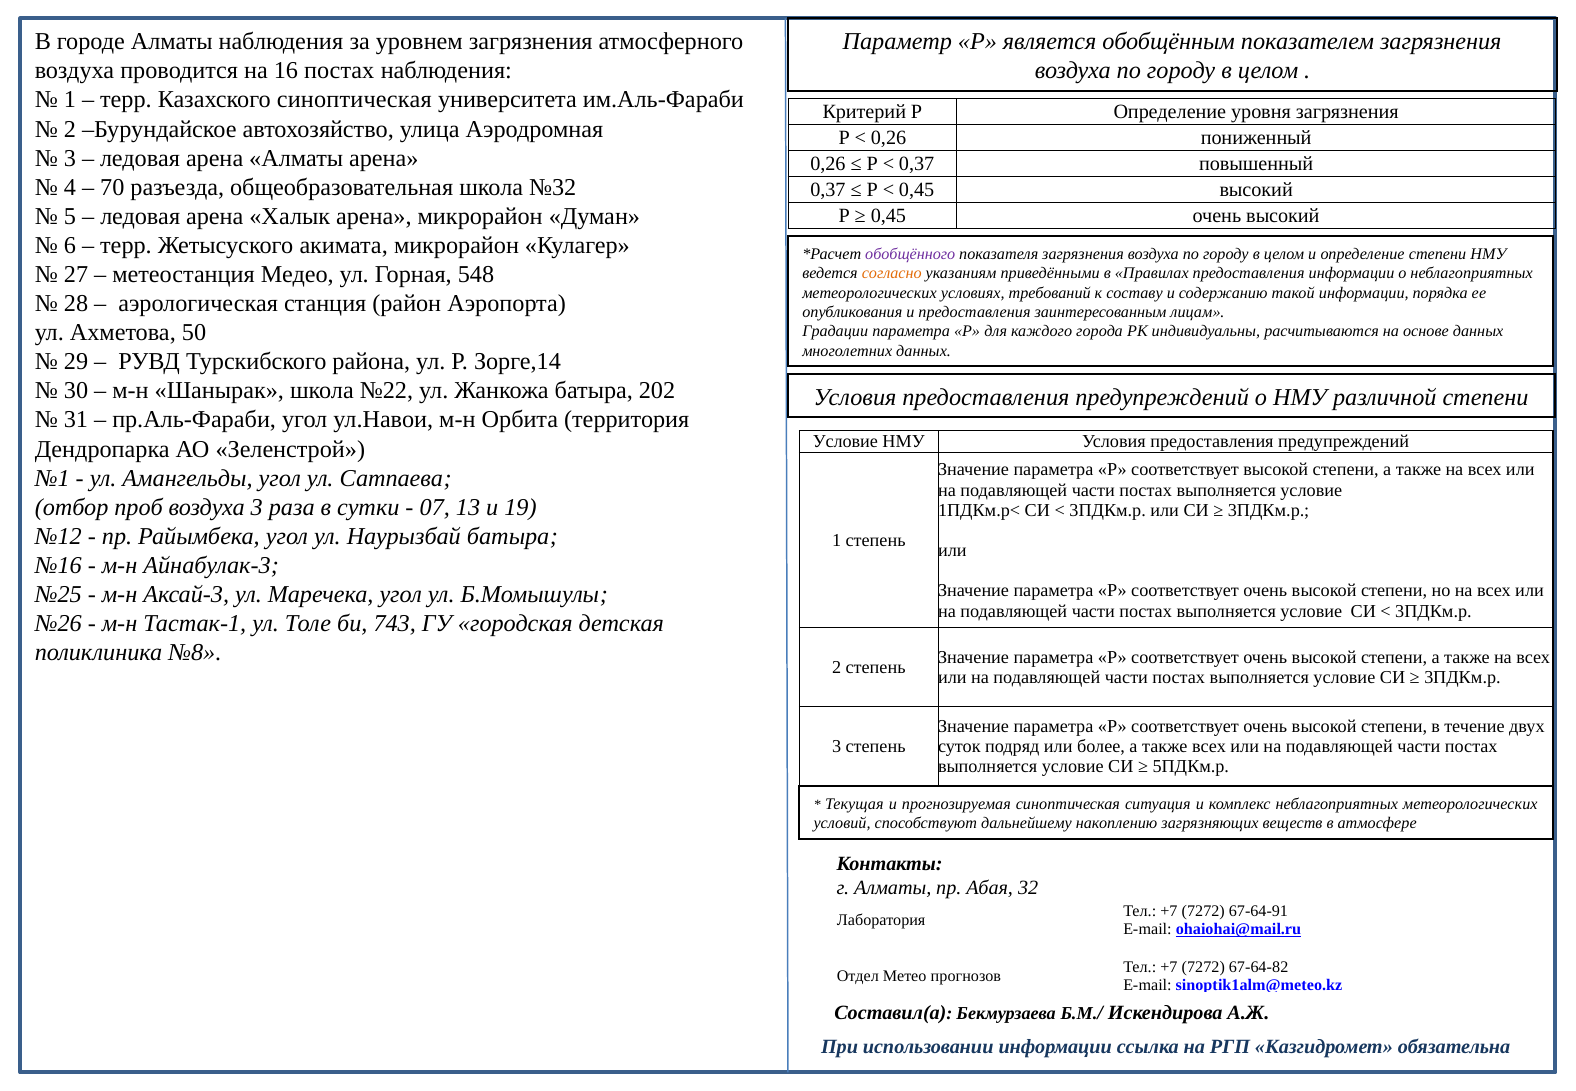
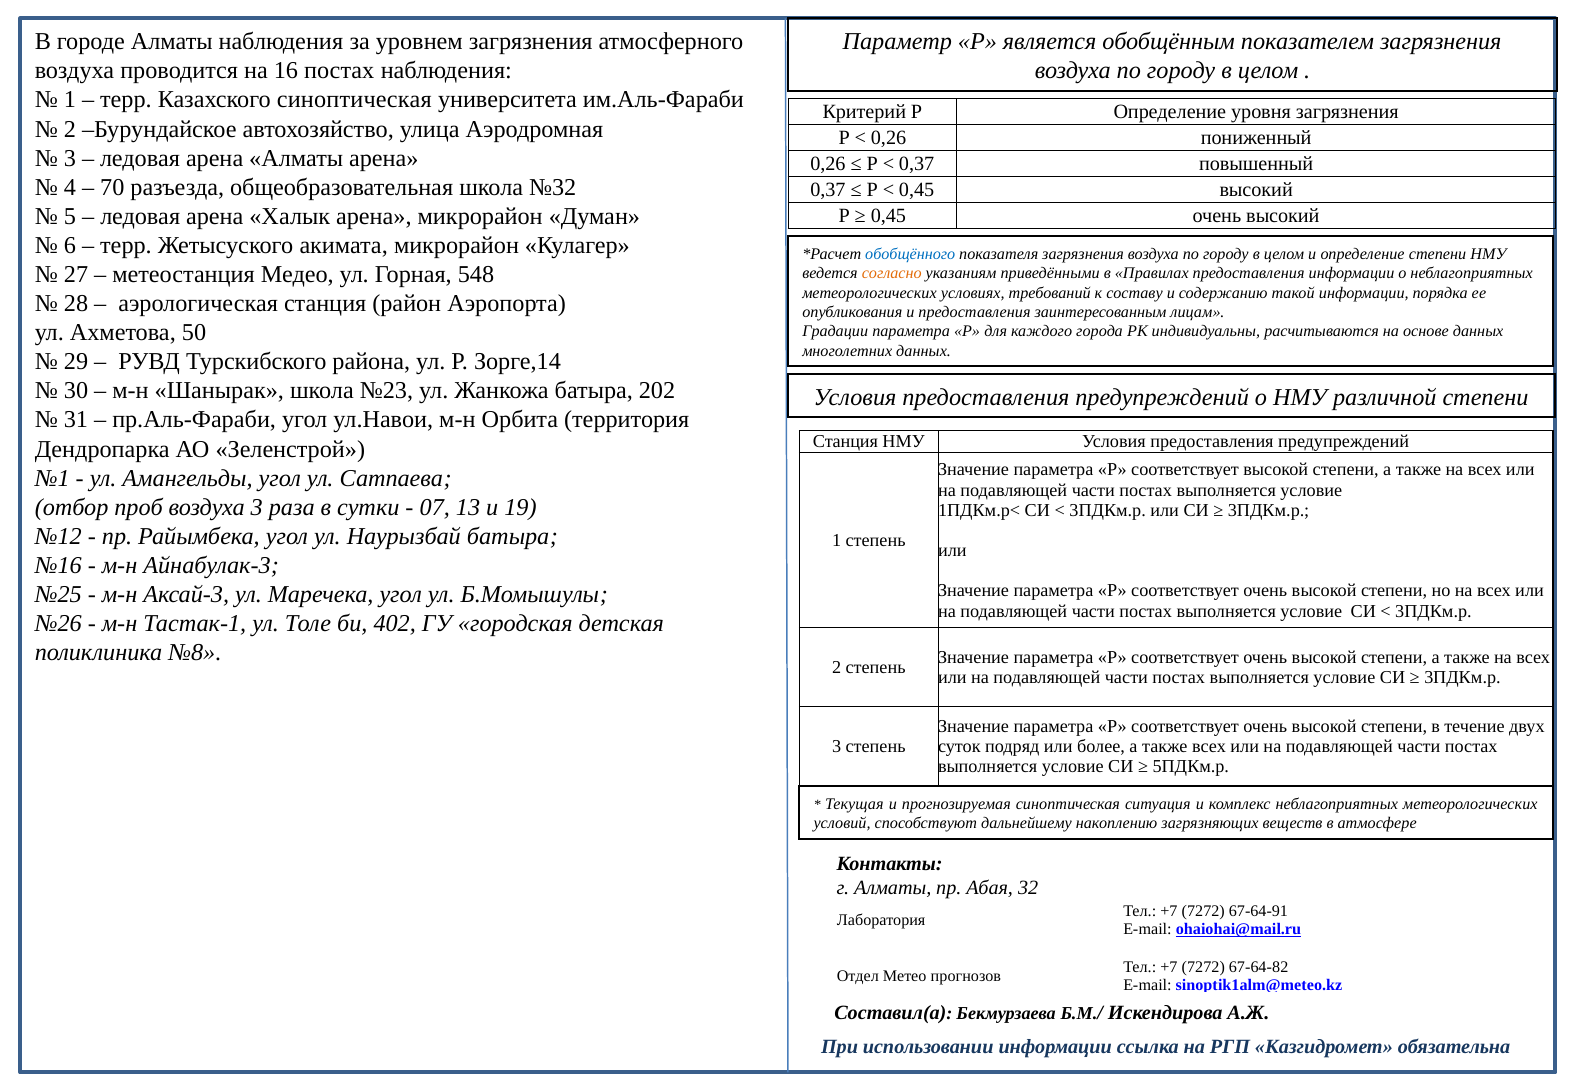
обобщённого colour: purple -> blue
№22: №22 -> №23
Условие at (845, 442): Условие -> Станция
743: 743 -> 402
